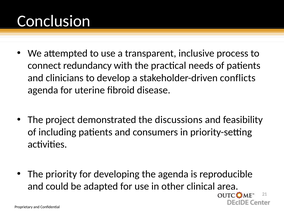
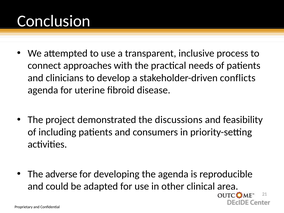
redundancy: redundancy -> approaches
priority: priority -> adverse
